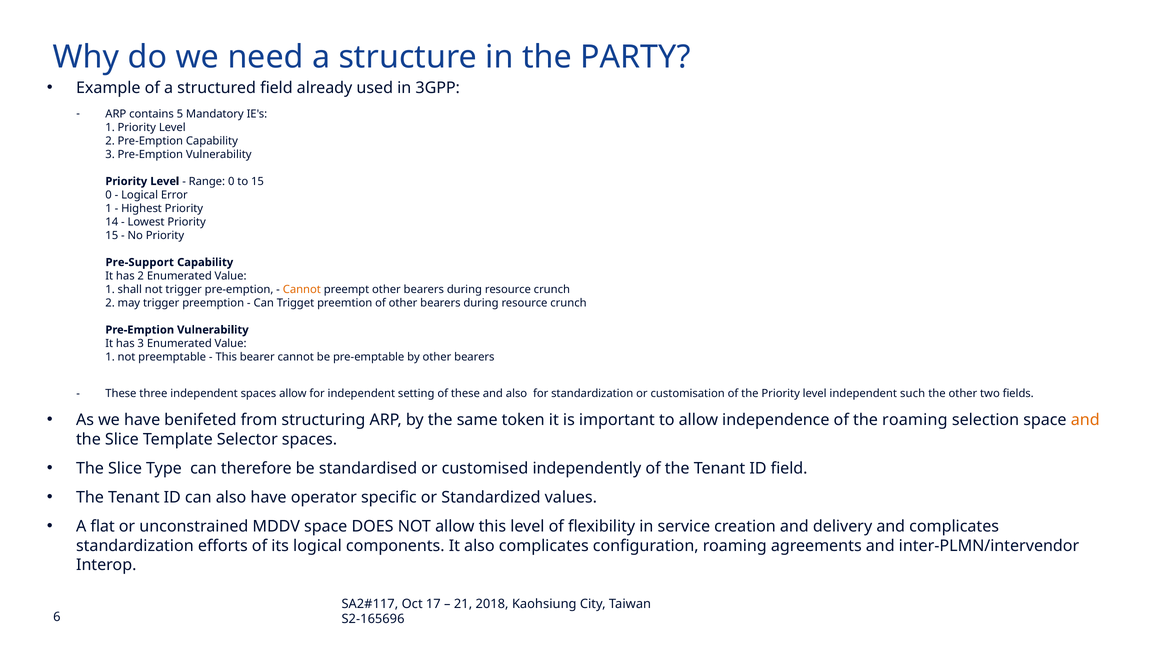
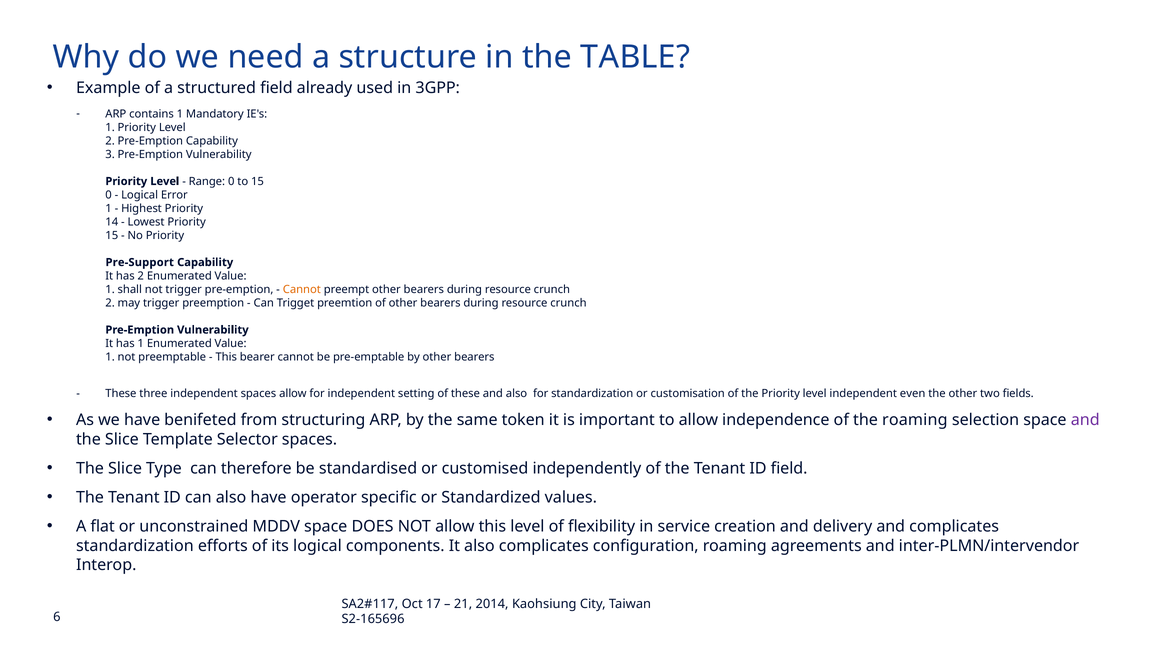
PARTY: PARTY -> TABLE
contains 5: 5 -> 1
has 3: 3 -> 1
such: such -> even
and at (1085, 420) colour: orange -> purple
2018: 2018 -> 2014
